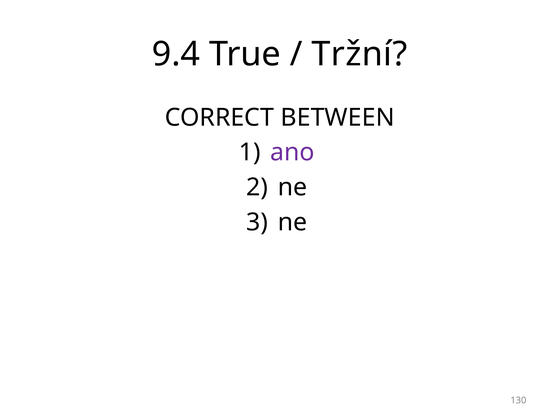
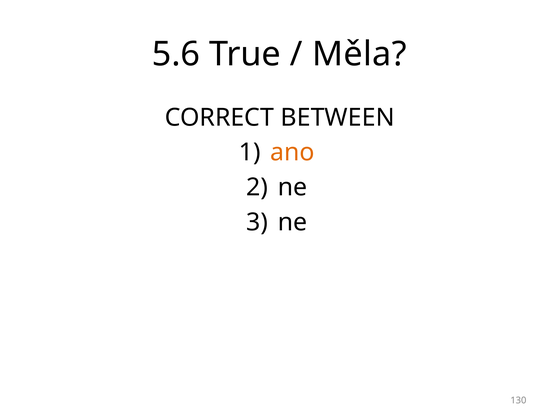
9.4: 9.4 -> 5.6
Tržní: Tržní -> Měla
ano colour: purple -> orange
